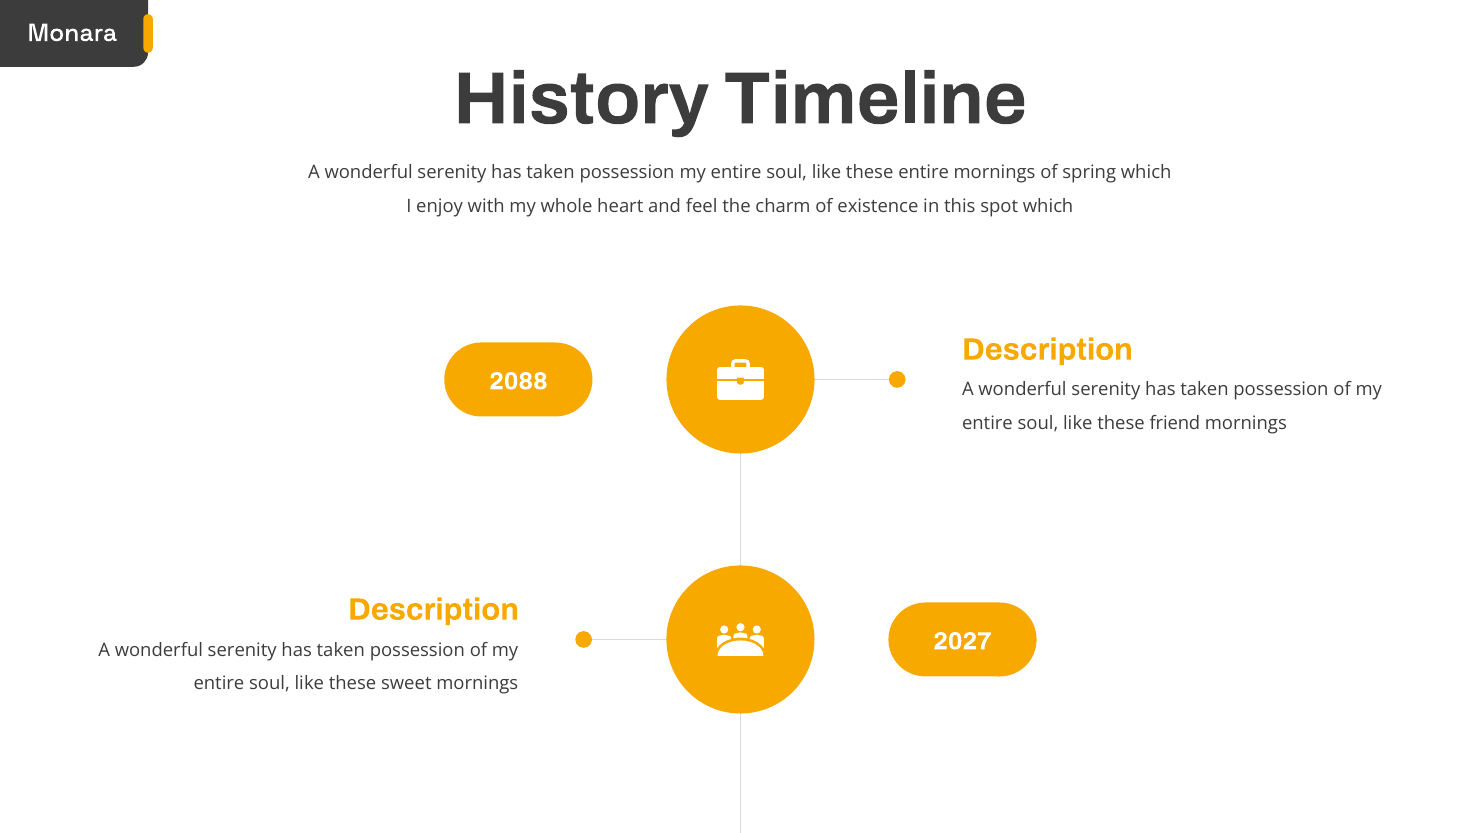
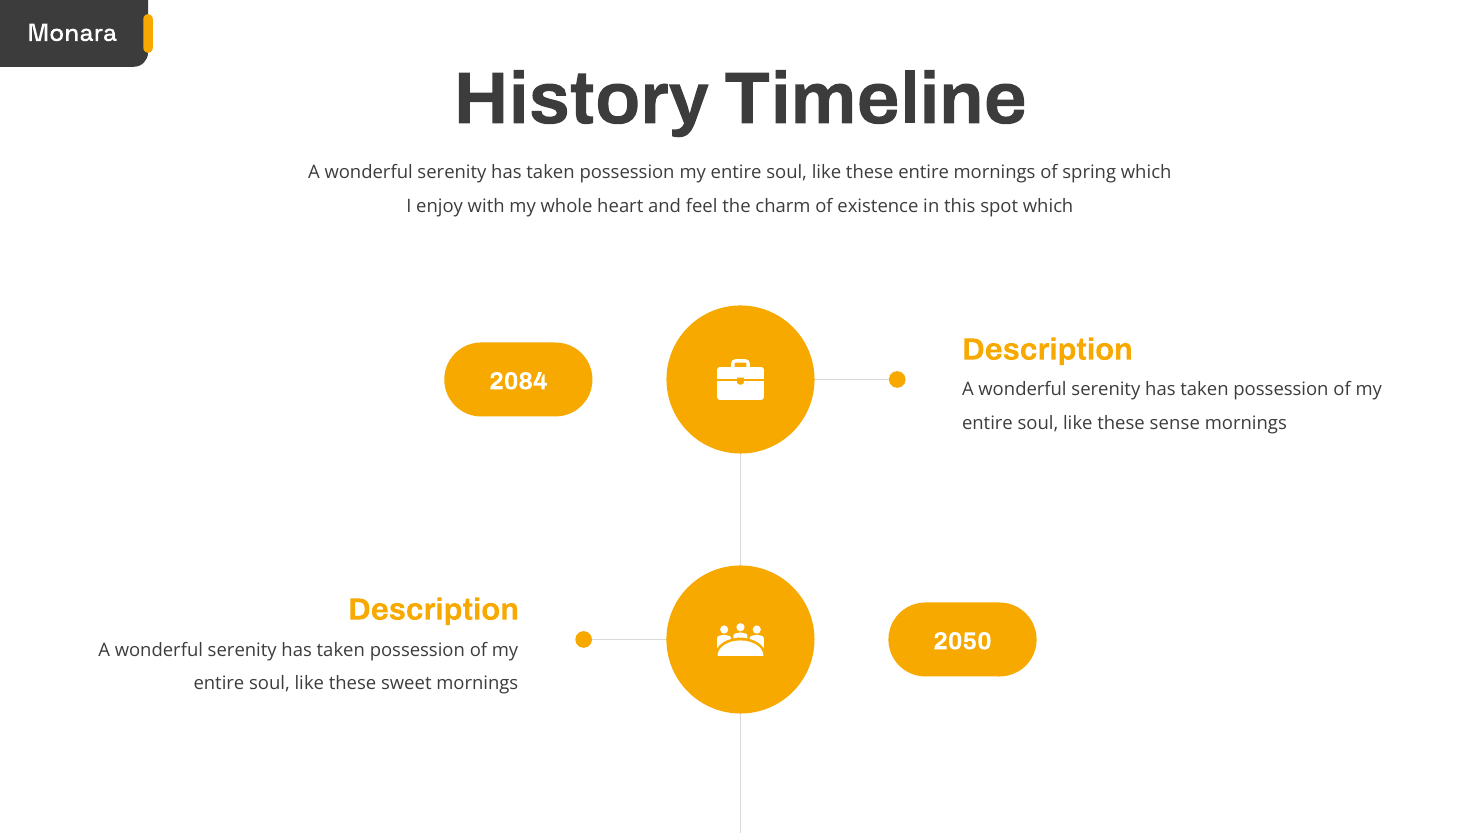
2088: 2088 -> 2084
friend: friend -> sense
2027: 2027 -> 2050
